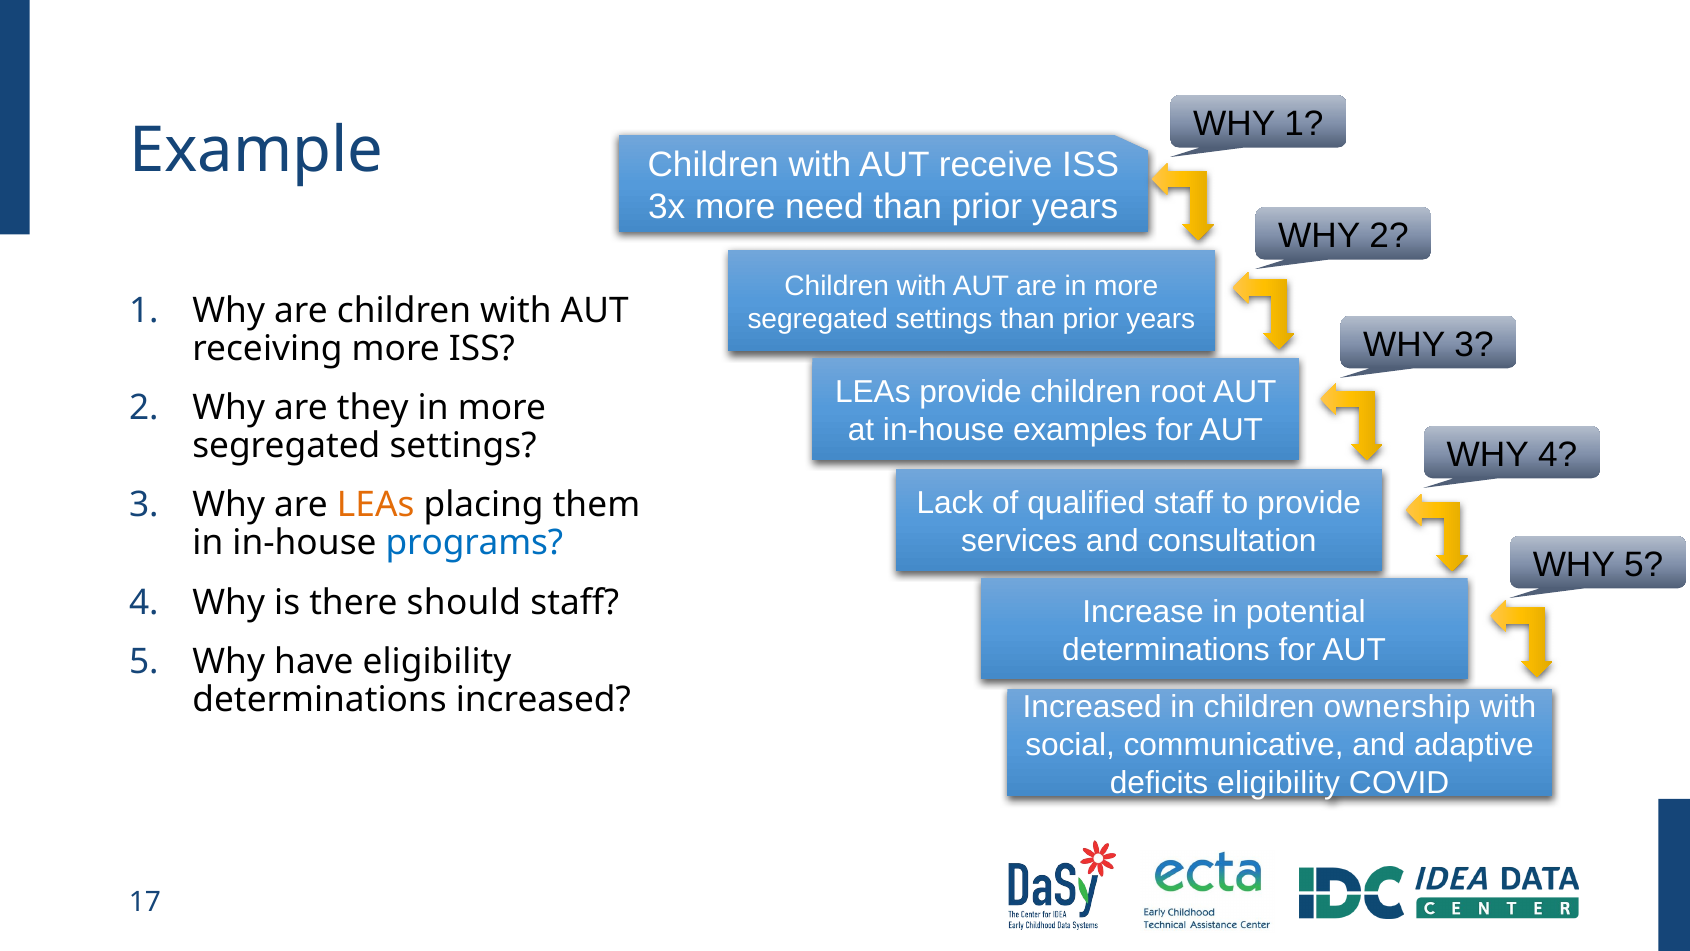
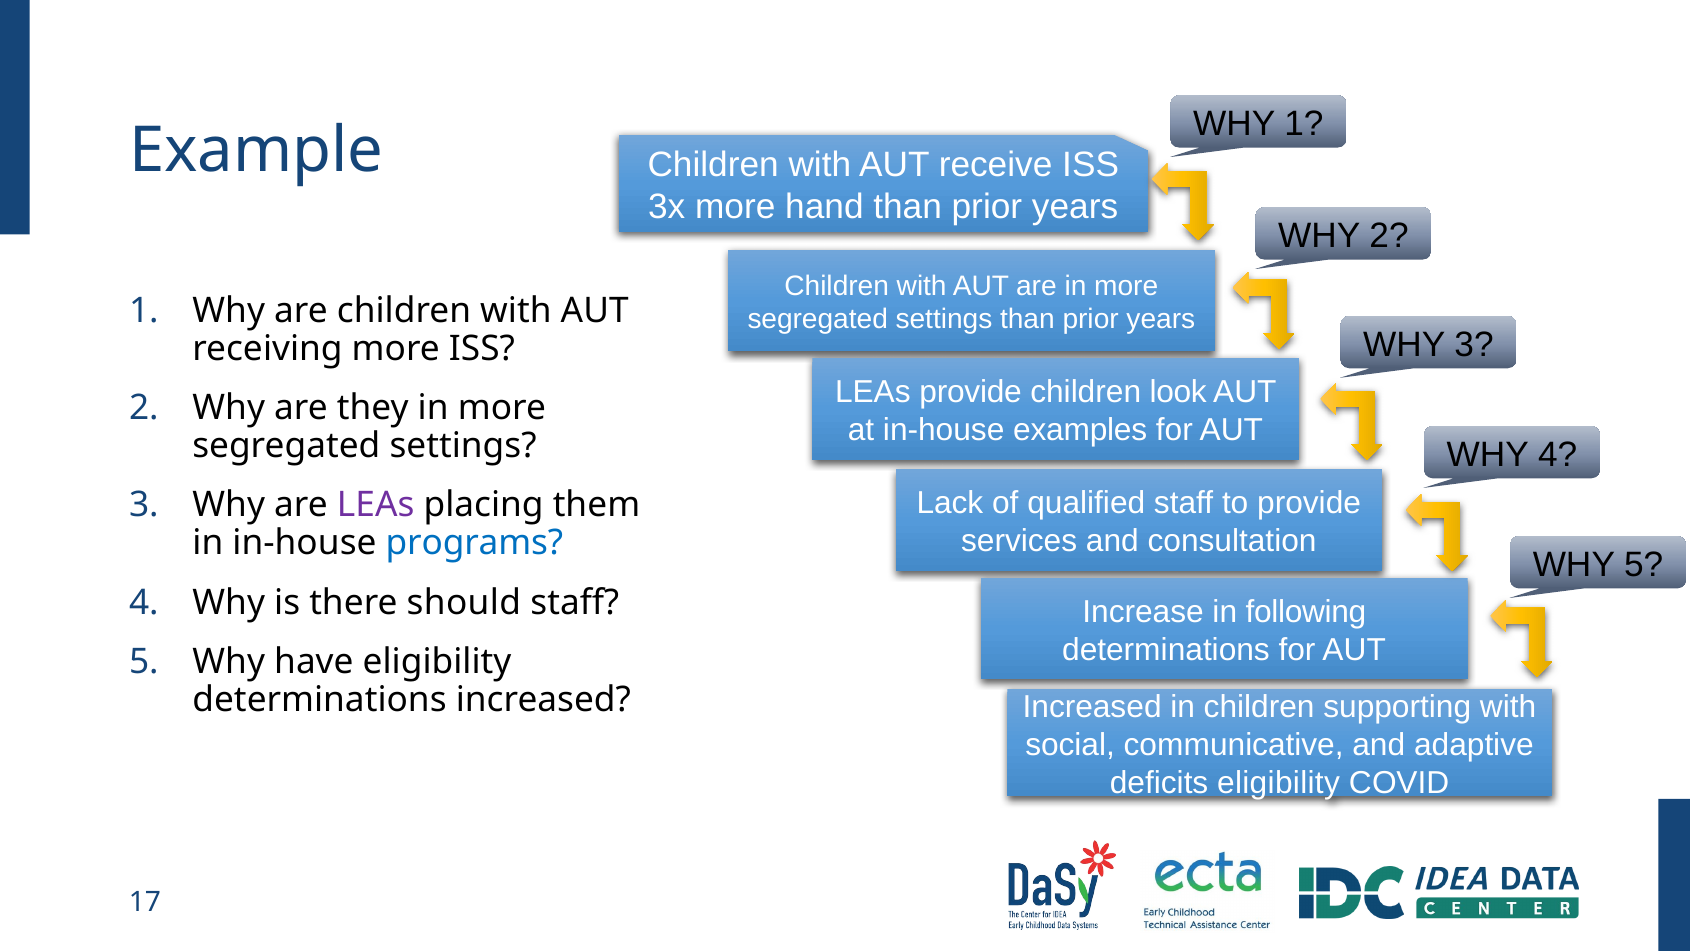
need: need -> hand
root: root -> look
LEAs at (376, 505) colour: orange -> purple
potential: potential -> following
ownership: ownership -> supporting
